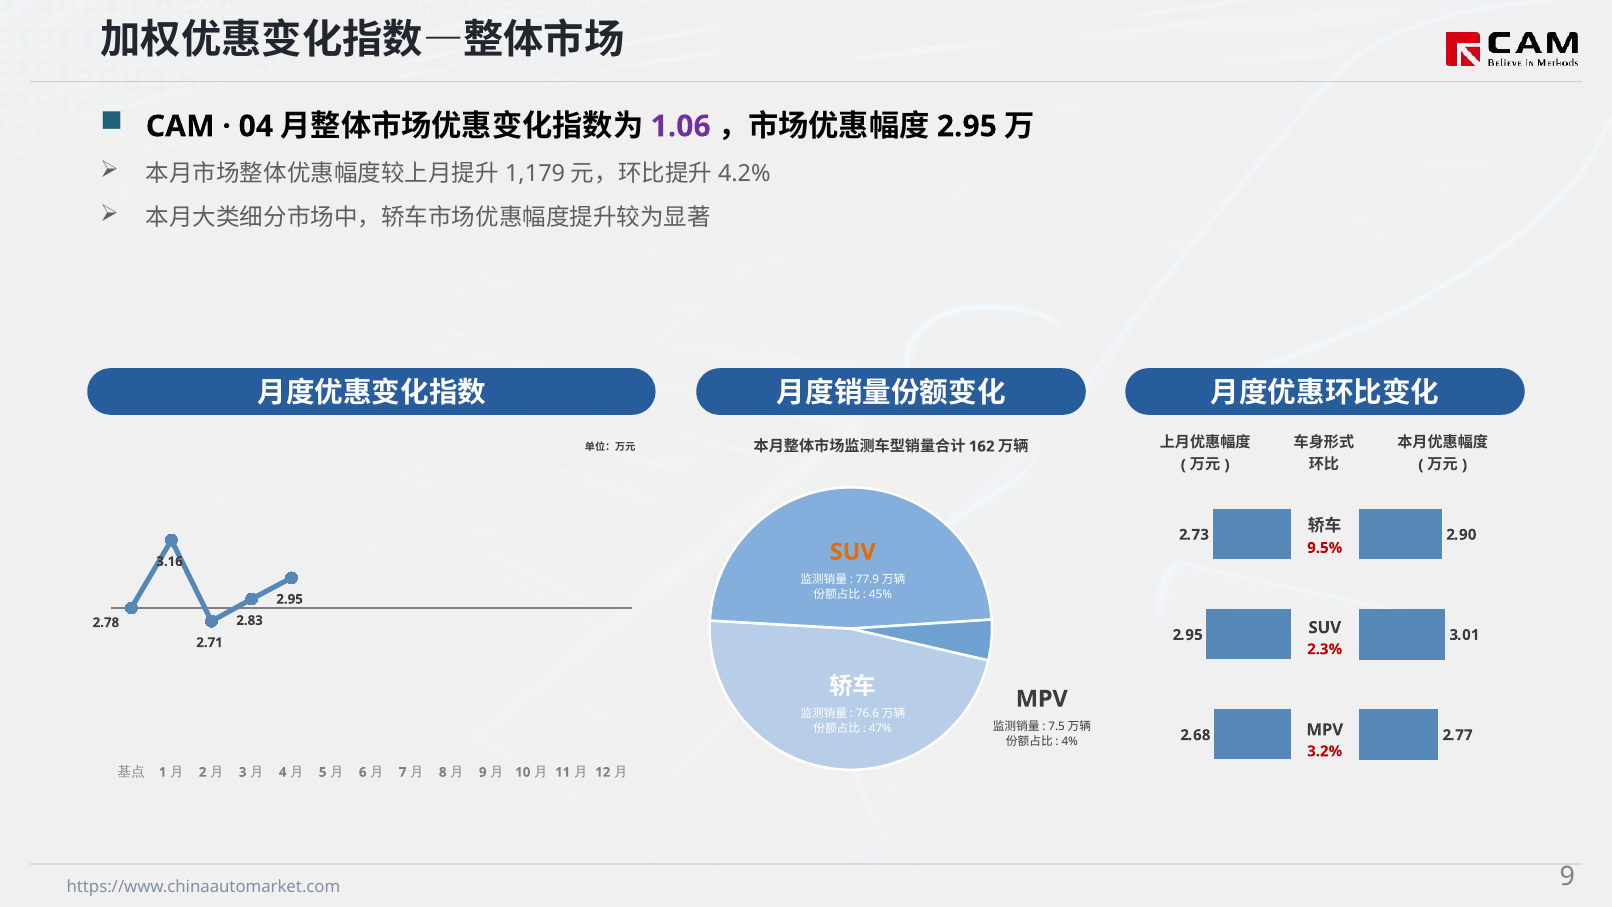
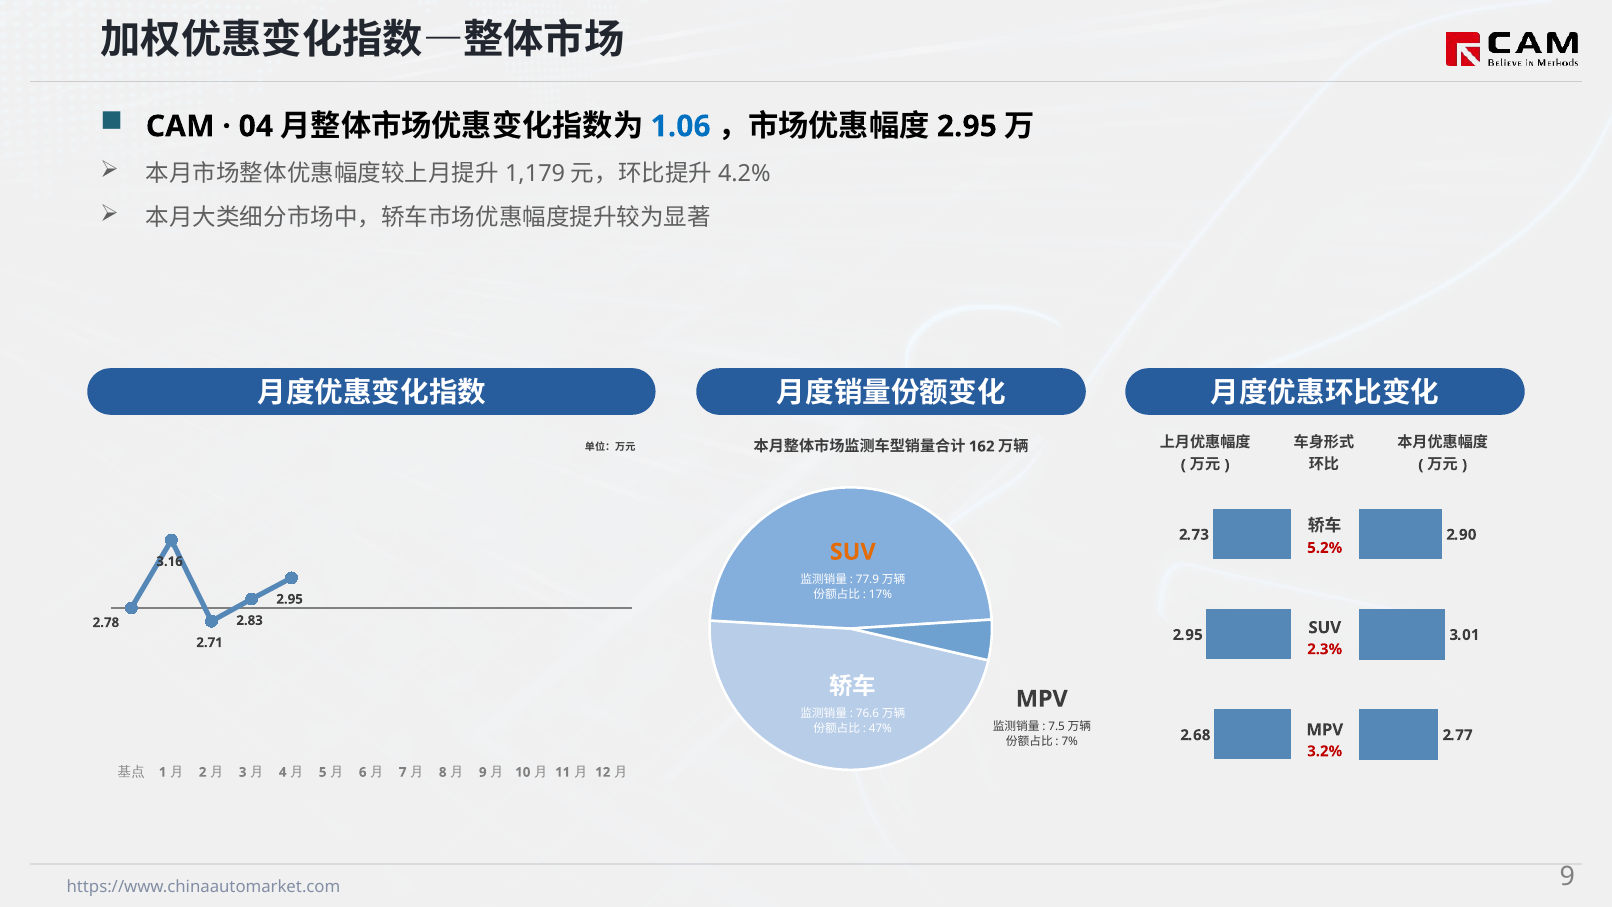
1.06 colour: purple -> blue
9.5%: 9.5% -> 5.2%
45%: 45% -> 17%
4%: 4% -> 7%
